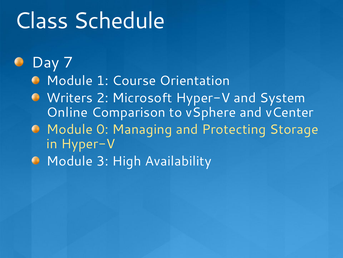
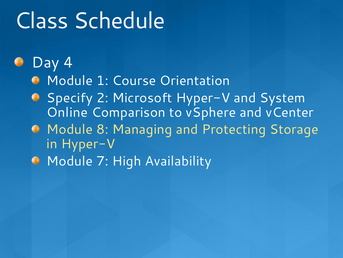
7: 7 -> 4
Writers: Writers -> Specify
0: 0 -> 8
3: 3 -> 7
